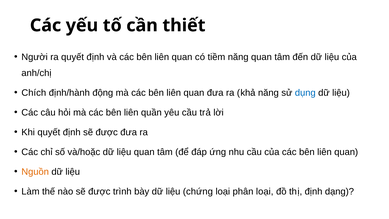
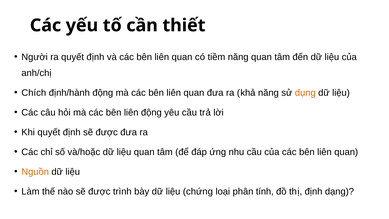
dụng colour: blue -> orange
liên quần: quần -> động
phân loại: loại -> tính
